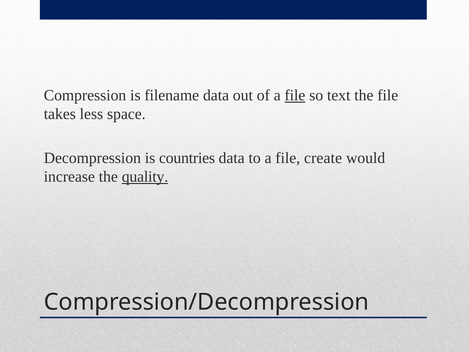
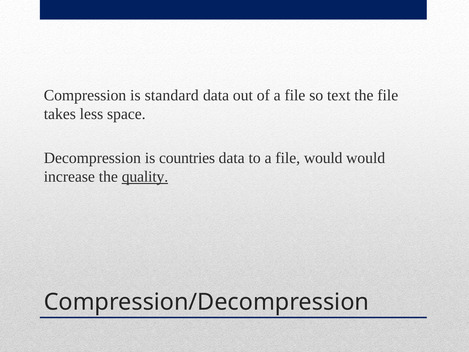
filename: filename -> standard
file at (295, 95) underline: present -> none
file create: create -> would
